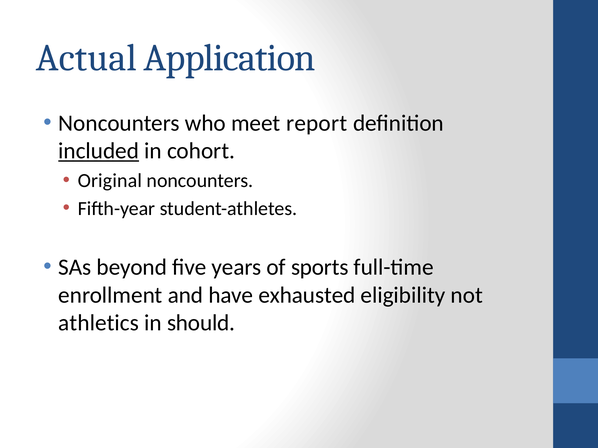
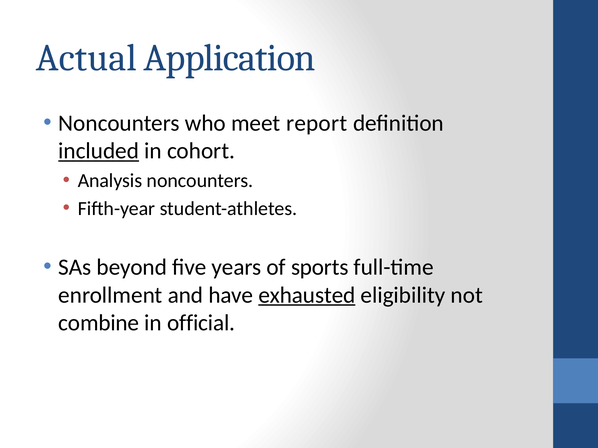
Original: Original -> Analysis
exhausted underline: none -> present
athletics: athletics -> combine
should: should -> official
